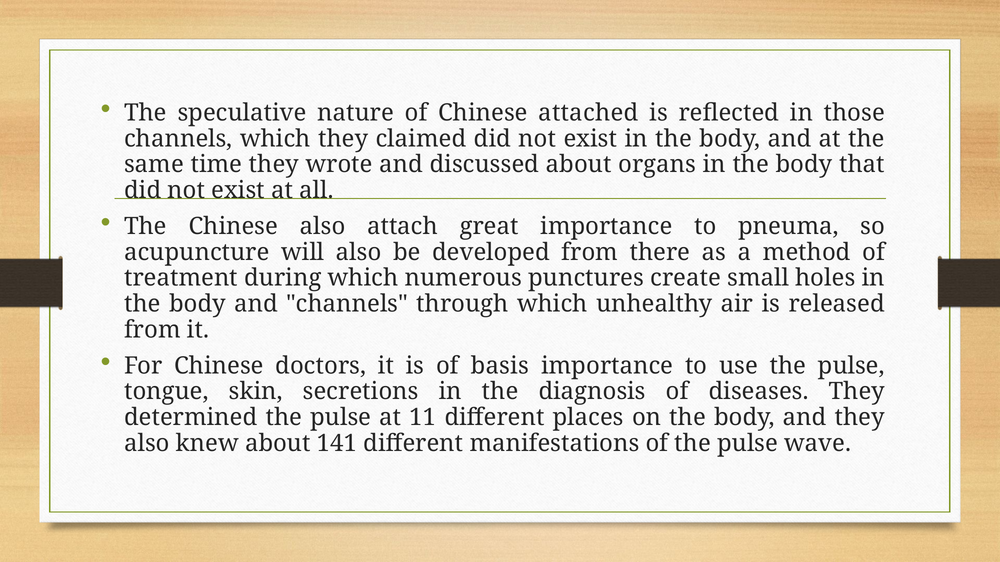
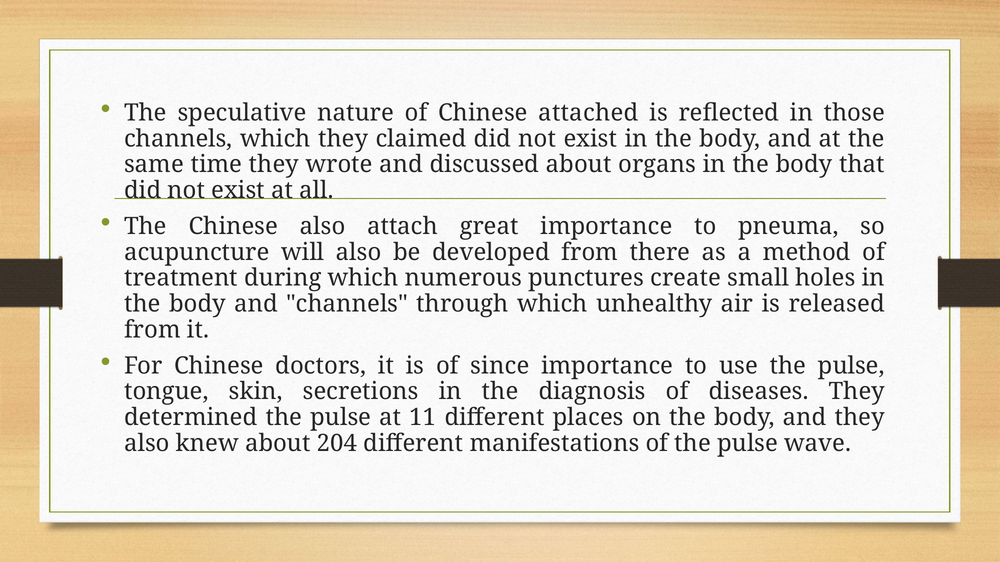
basis: basis -> since
141: 141 -> 204
